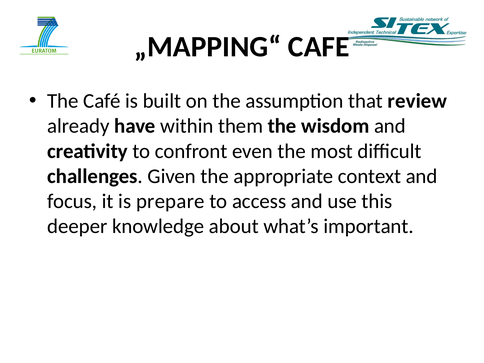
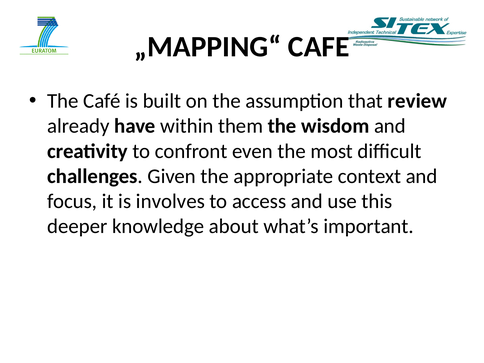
prepare: prepare -> involves
